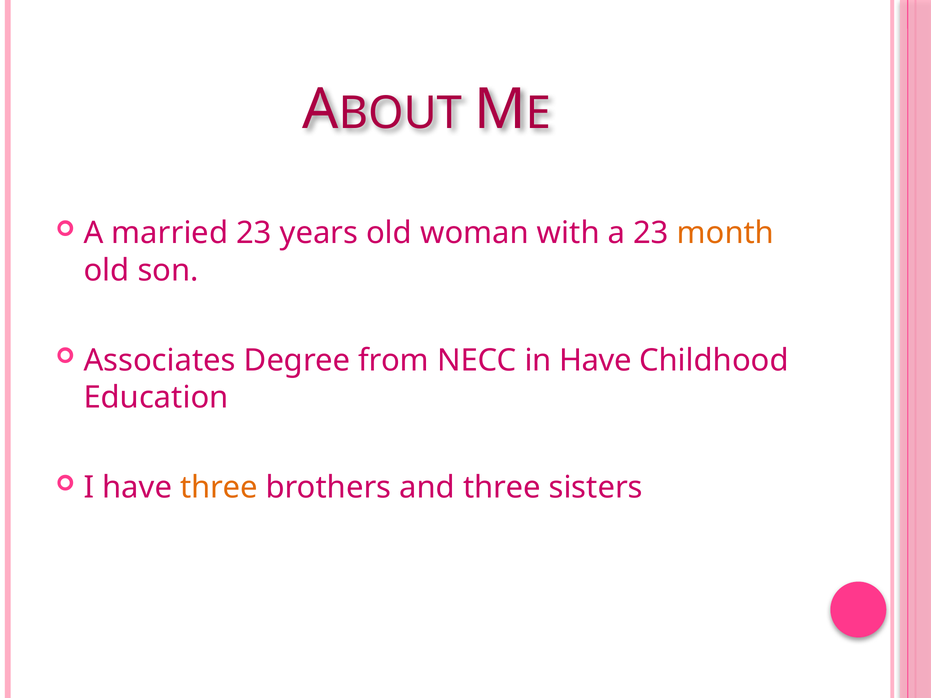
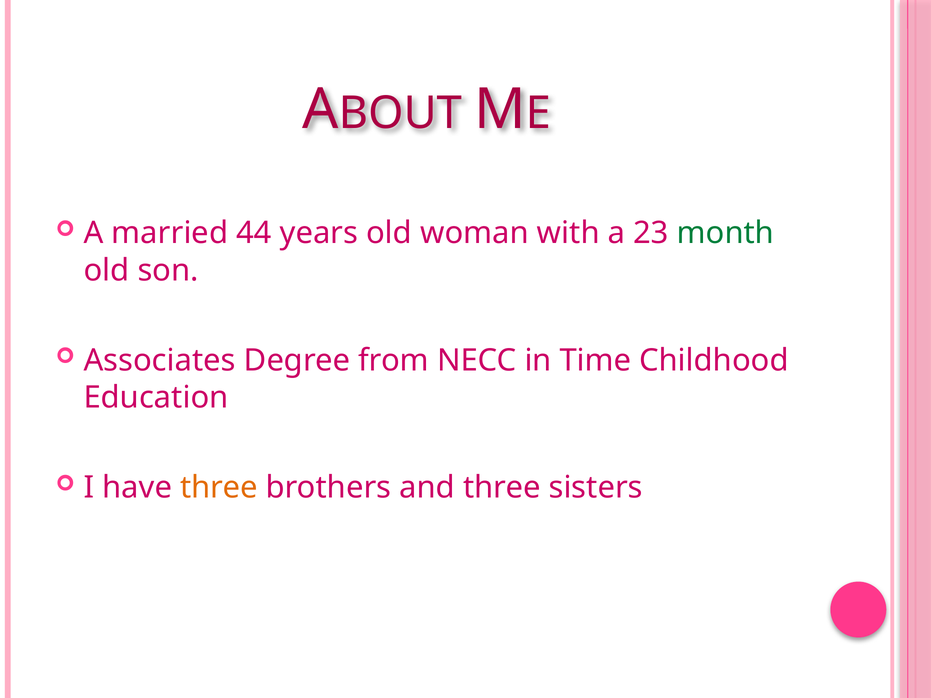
married 23: 23 -> 44
month colour: orange -> green
in Have: Have -> Time
